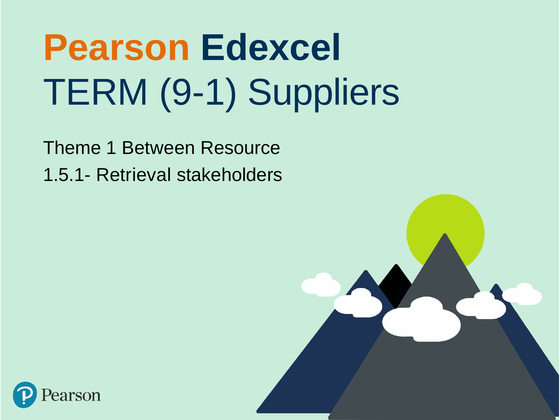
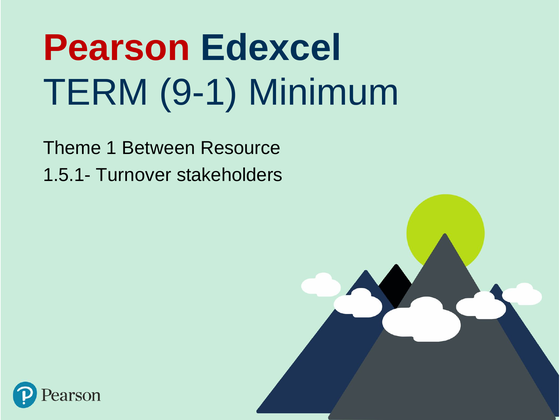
Pearson colour: orange -> red
Suppliers: Suppliers -> Minimum
Retrieval: Retrieval -> Turnover
